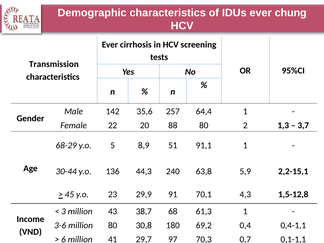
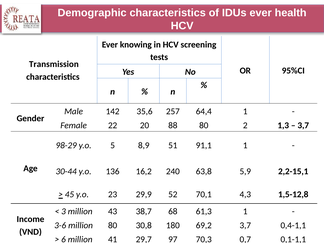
chung: chung -> health
cirrhosis: cirrhosis -> knowing
68-29: 68-29 -> 98-29
44,3: 44,3 -> 16,2
91: 91 -> 52
69,2 0,4: 0,4 -> 3,7
